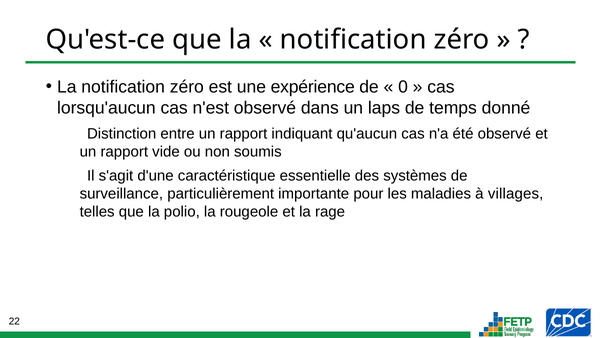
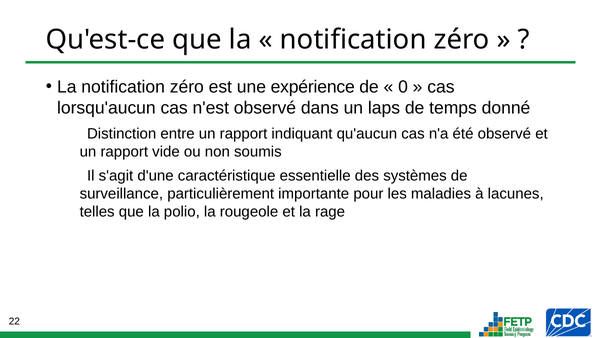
villages: villages -> lacunes
